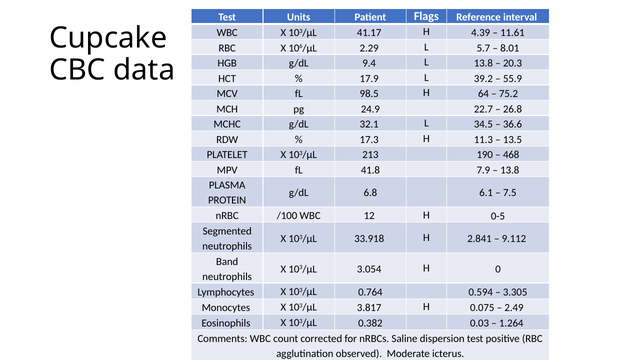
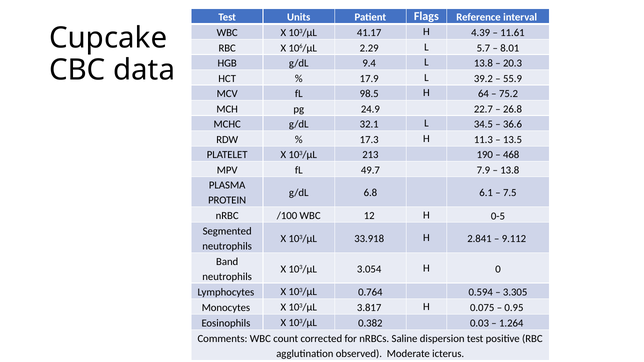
41.8: 41.8 -> 49.7
2.49: 2.49 -> 0.95
